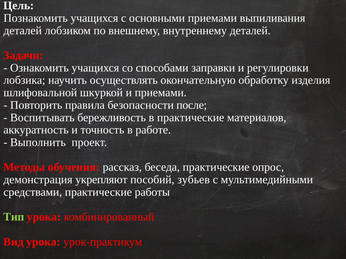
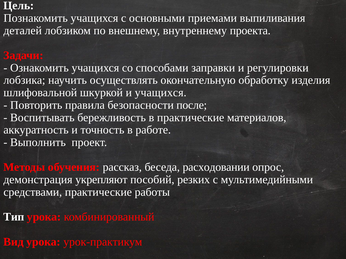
внутреннему деталей: деталей -> проекта
и приемами: приемами -> учащихся
беседа практические: практические -> расходовании
зубьев: зубьев -> резких
Тип colour: light green -> white
